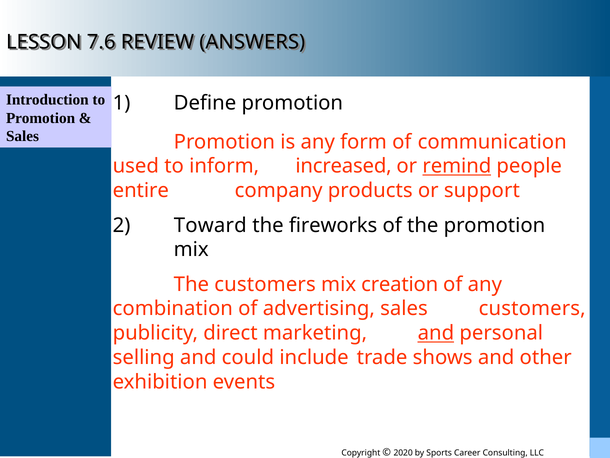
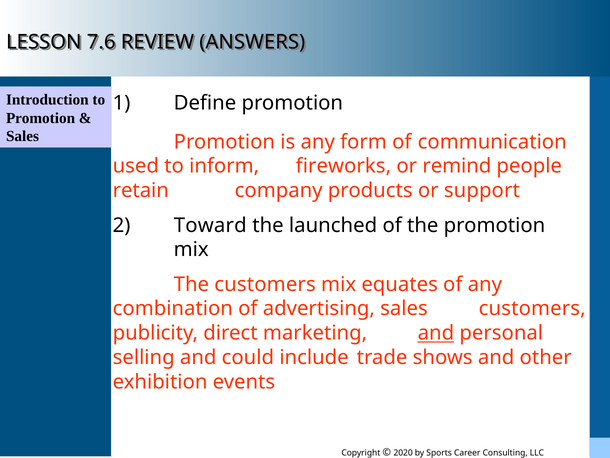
increased: increased -> fireworks
remind underline: present -> none
entire: entire -> retain
fireworks: fireworks -> launched
creation: creation -> equates
